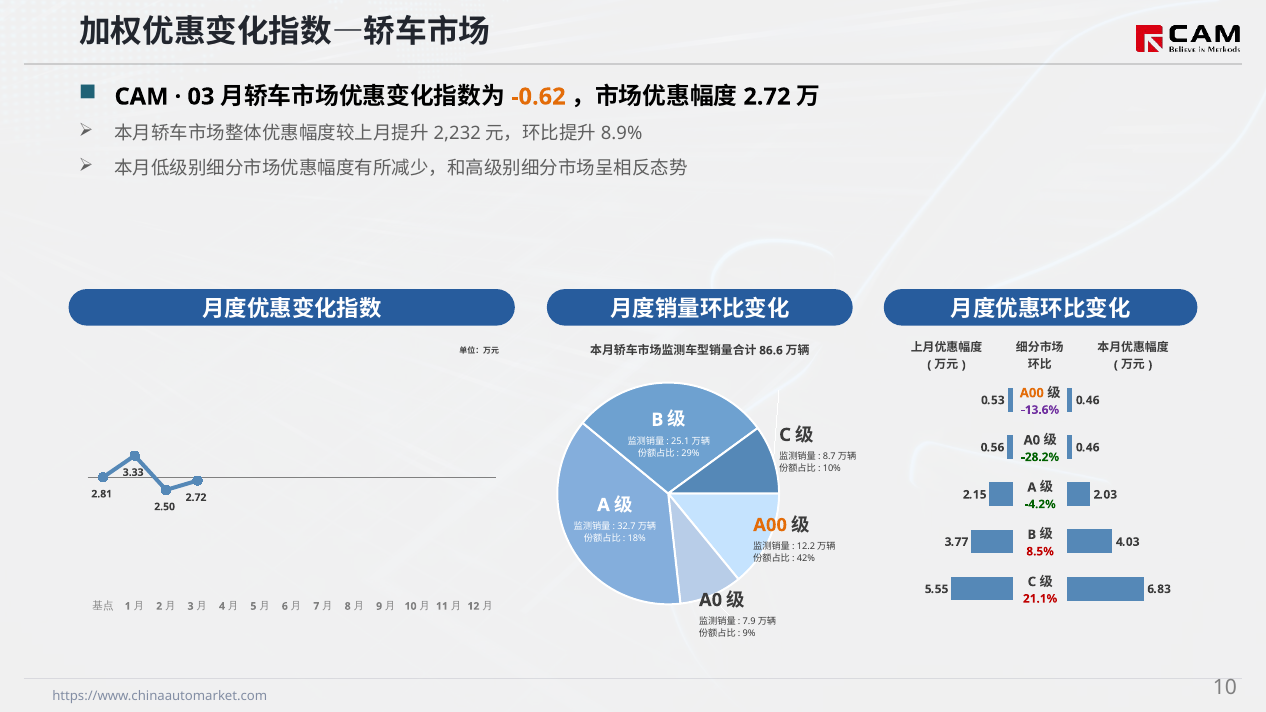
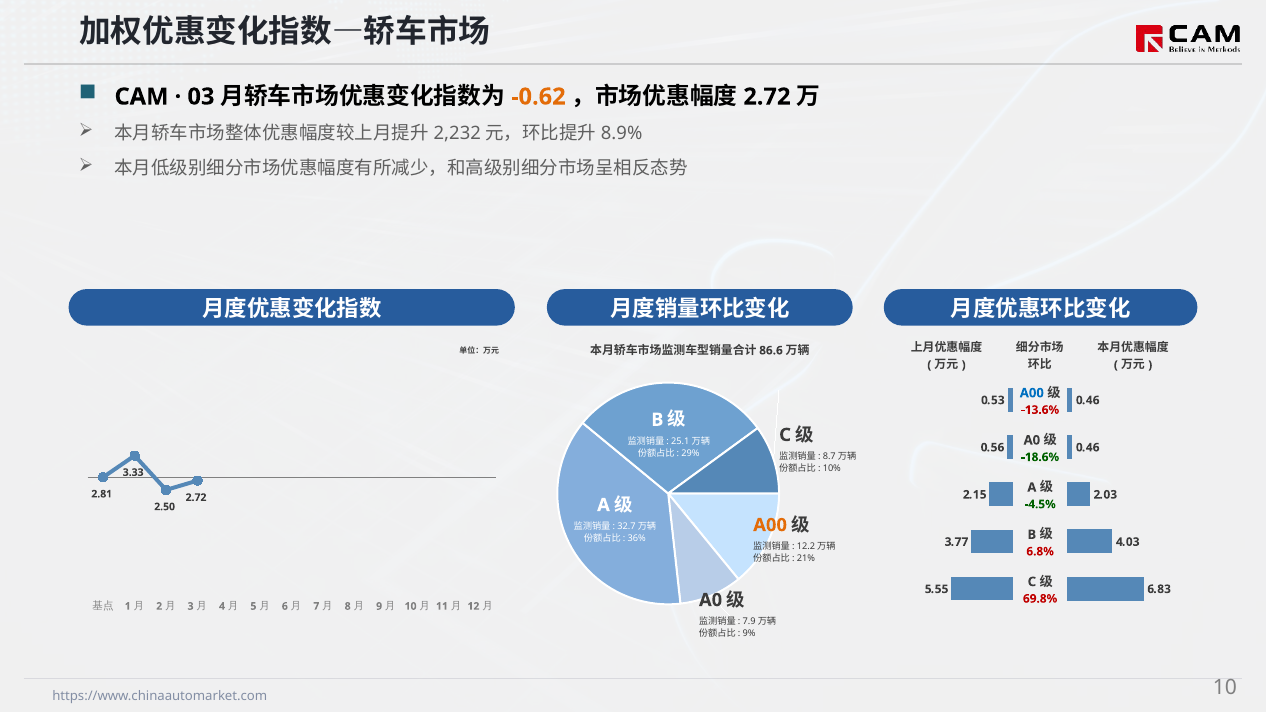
A00 at (1032, 393) colour: orange -> blue
-13.6% colour: purple -> red
-28.2%: -28.2% -> -18.6%
-4.2%: -4.2% -> -4.5%
18%: 18% -> 36%
8.5%: 8.5% -> 6.8%
42%: 42% -> 21%
21.1%: 21.1% -> 69.8%
